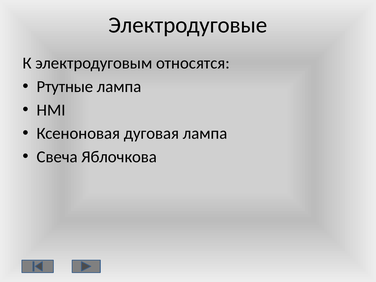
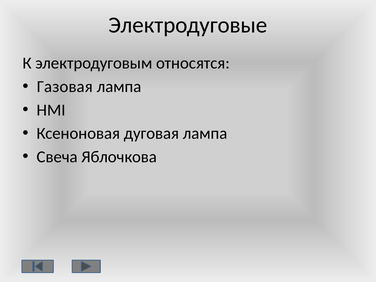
Ртутные: Ртутные -> Газовая
